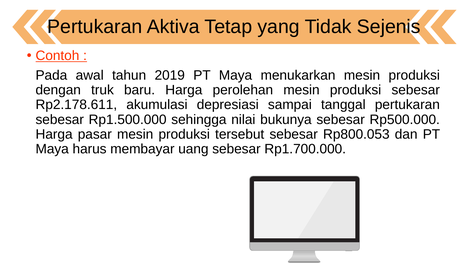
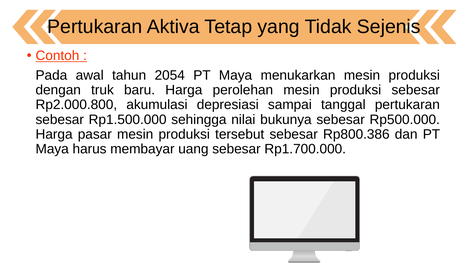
2019: 2019 -> 2054
Rp2.178.611: Rp2.178.611 -> Rp2.000.800
Rp800.053: Rp800.053 -> Rp800.386
